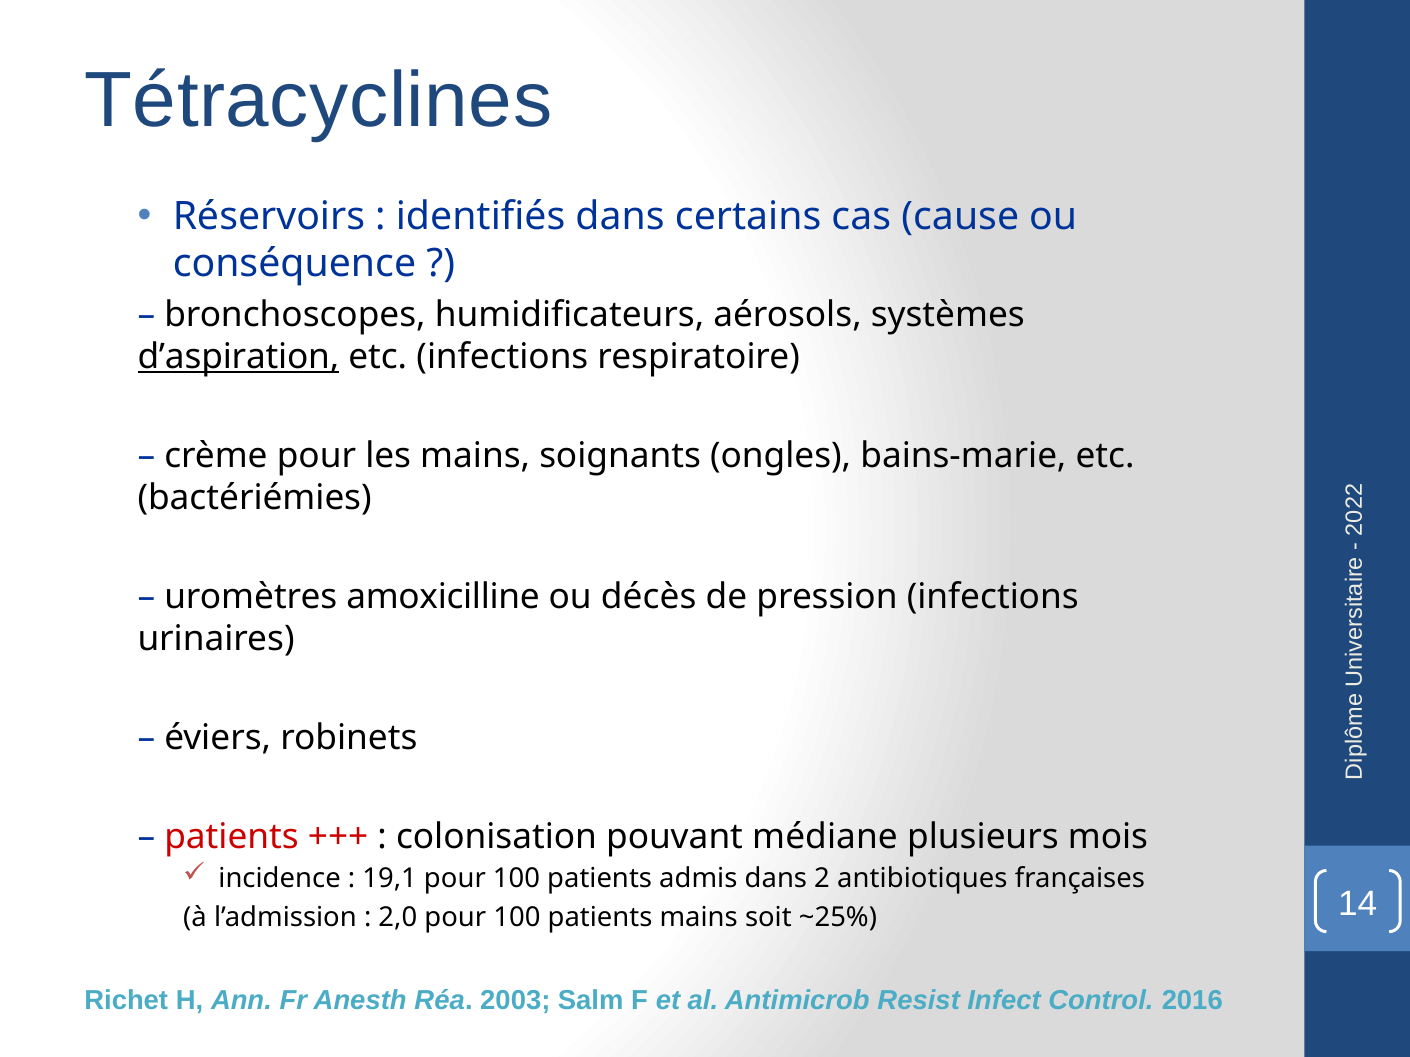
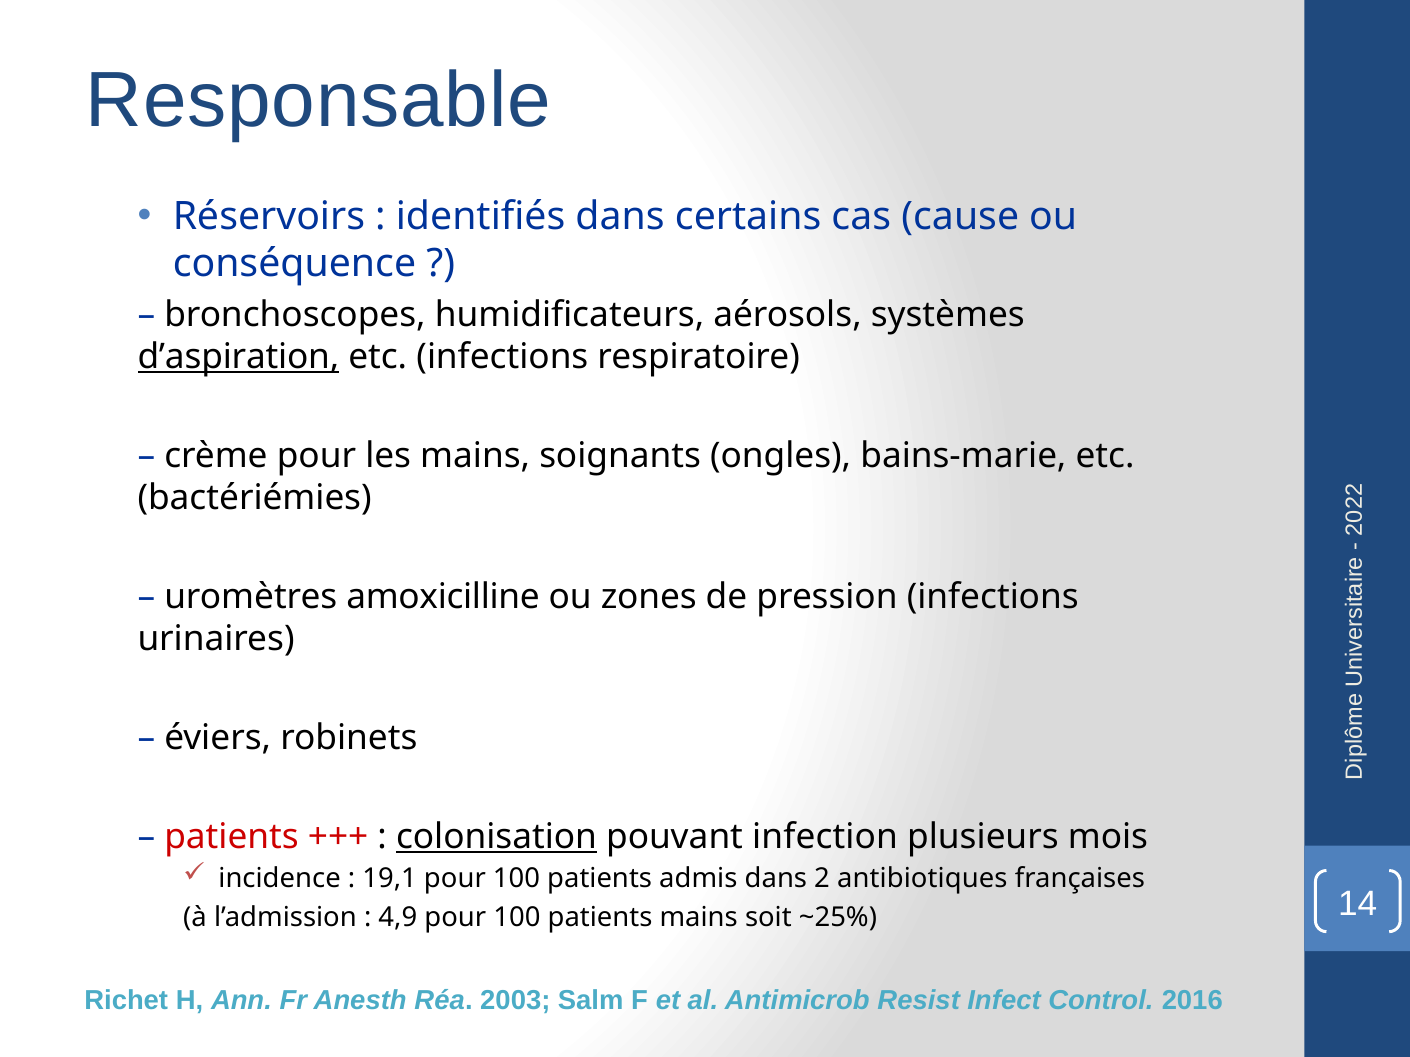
Tétracyclines: Tétracyclines -> Responsable
décès: décès -> zones
colonisation underline: none -> present
médiane: médiane -> infection
2,0: 2,0 -> 4,9
